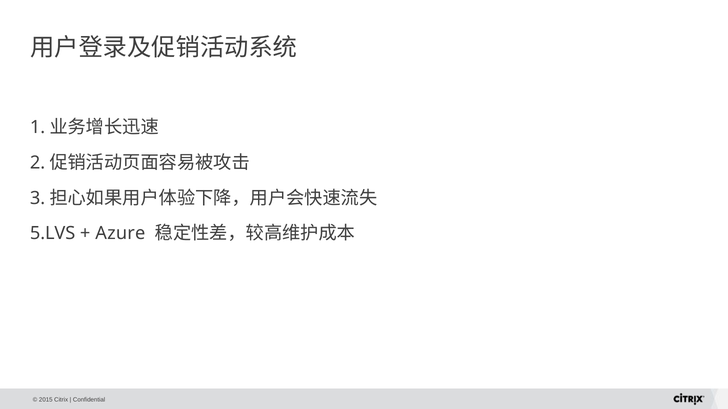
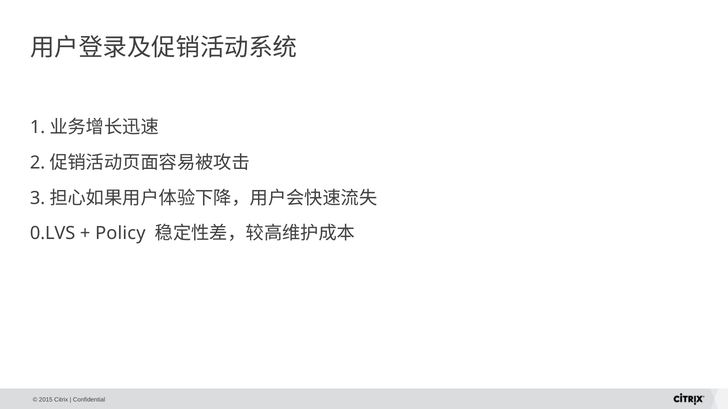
5.LVS: 5.LVS -> 0.LVS
Azure: Azure -> Policy
